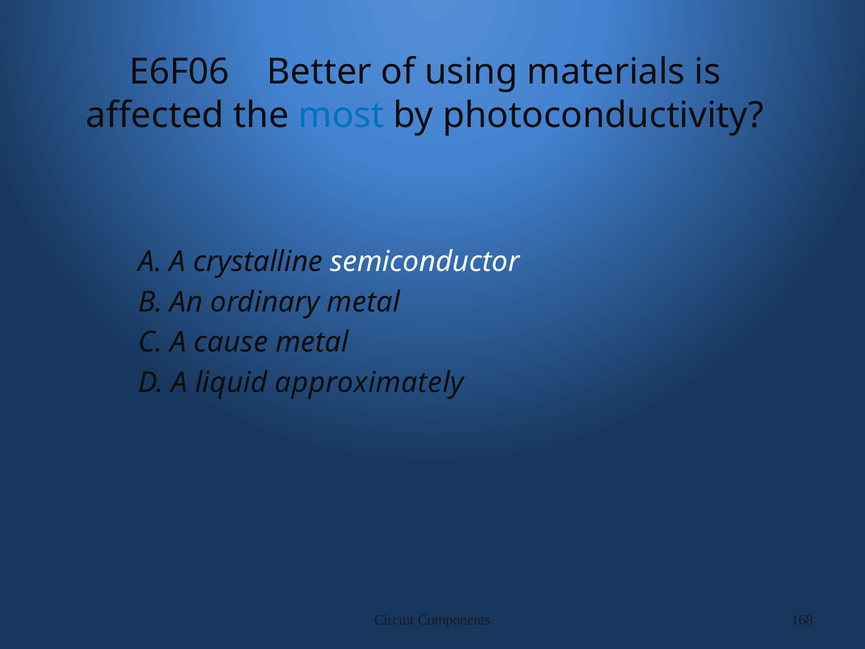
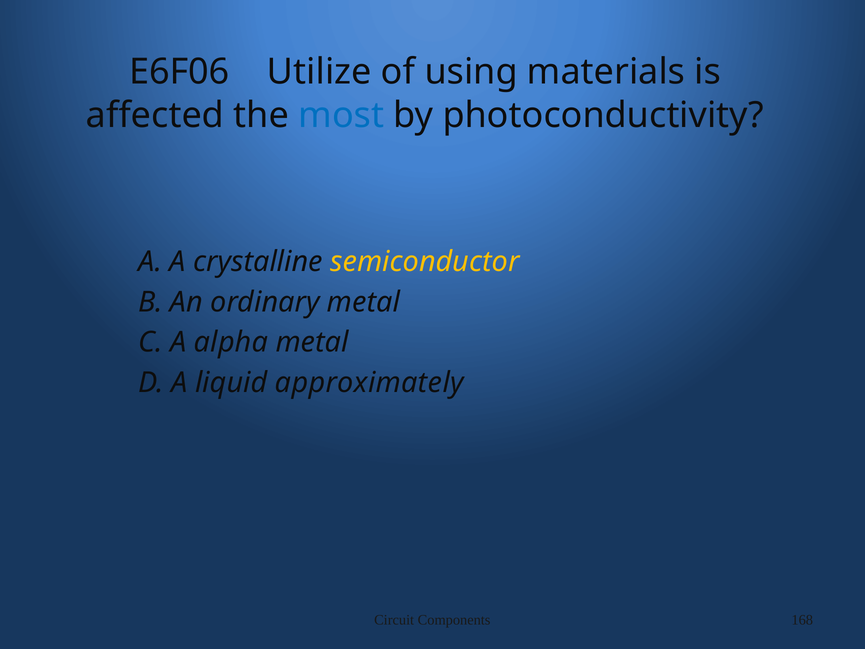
Better: Better -> Utilize
semiconductor colour: white -> yellow
cause: cause -> alpha
